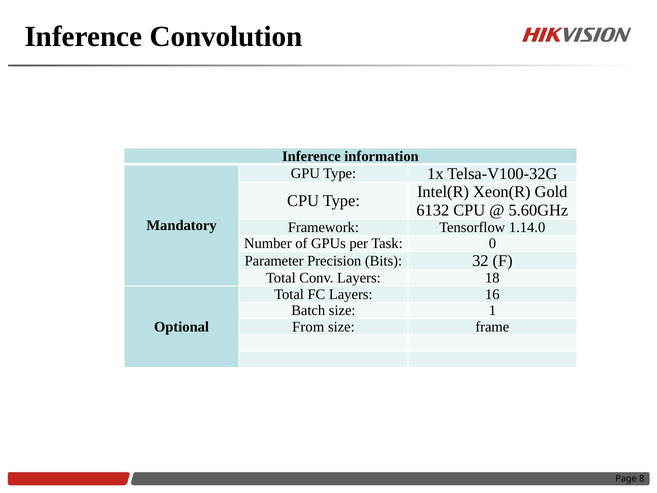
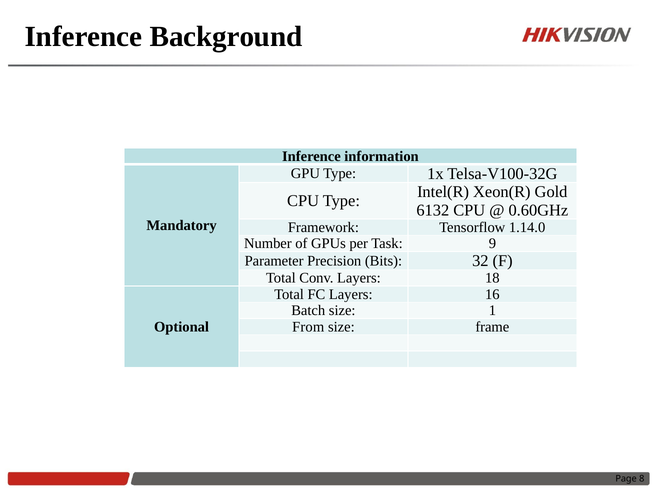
Convolution: Convolution -> Background
5.60GHz: 5.60GHz -> 0.60GHz
0: 0 -> 9
